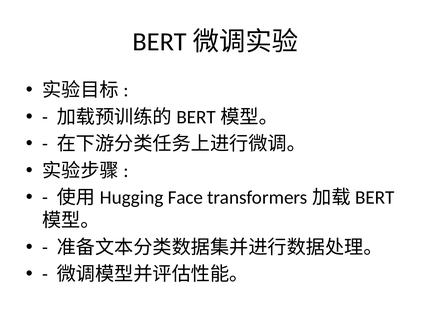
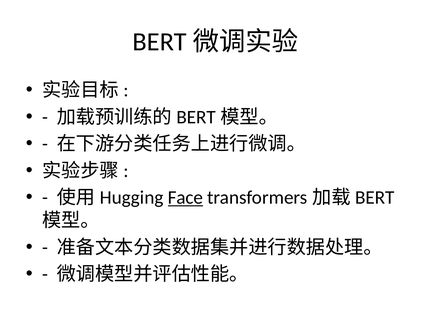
Face underline: none -> present
